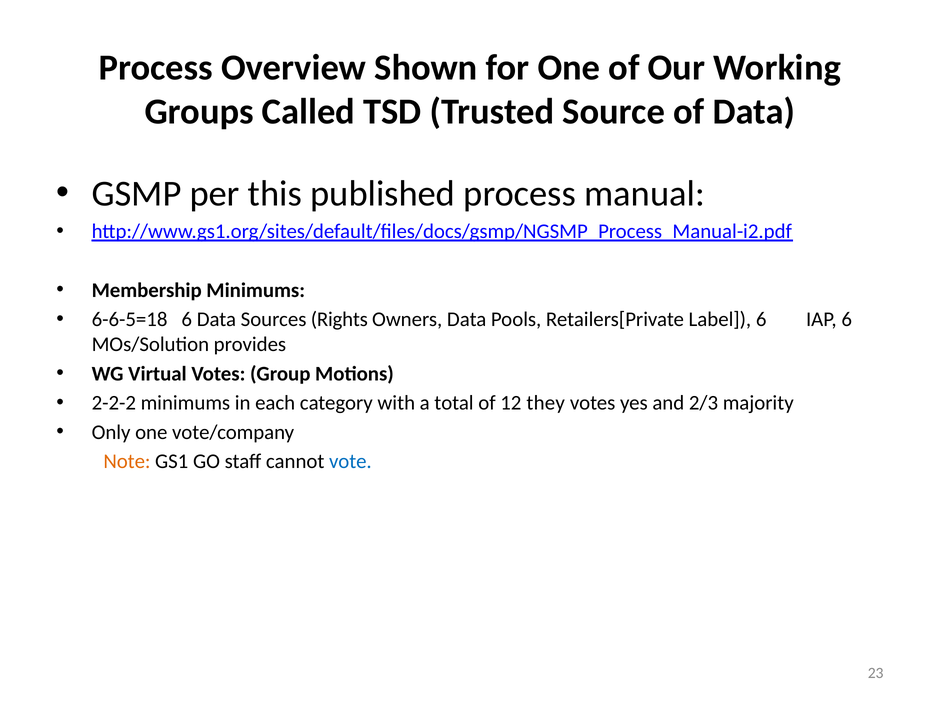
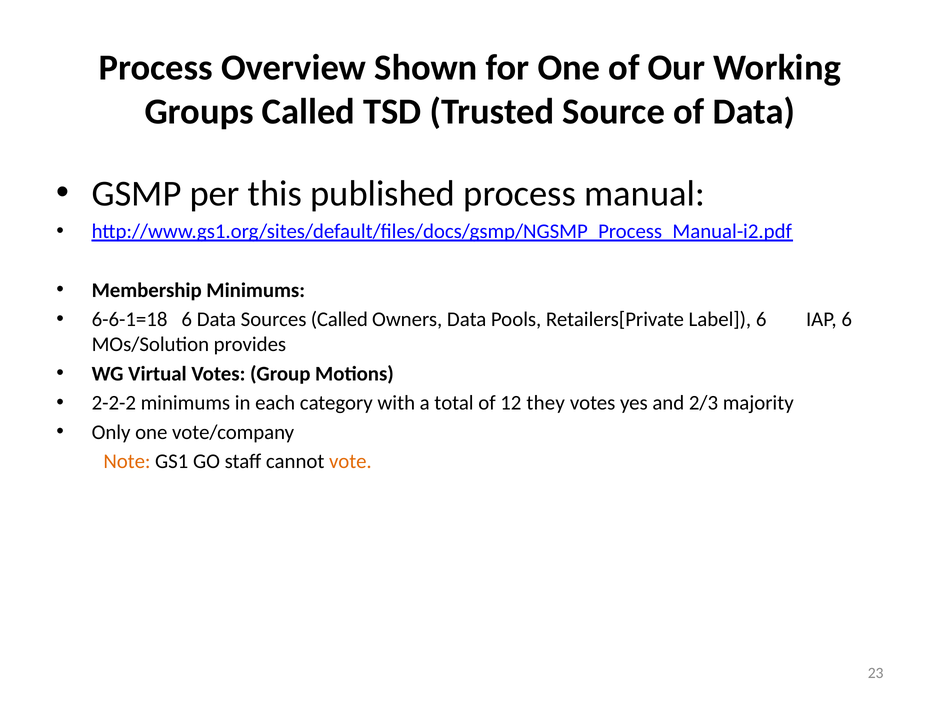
6-6-5=18: 6-6-5=18 -> 6-6-1=18
Sources Rights: Rights -> Called
vote colour: blue -> orange
